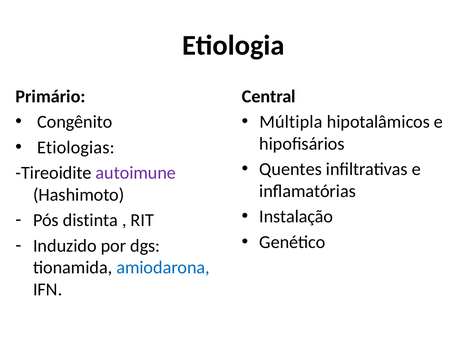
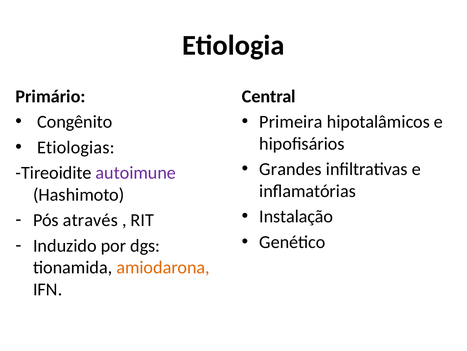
Múltipla: Múltipla -> Primeira
Quentes: Quentes -> Grandes
distinta: distinta -> através
amiodarona colour: blue -> orange
